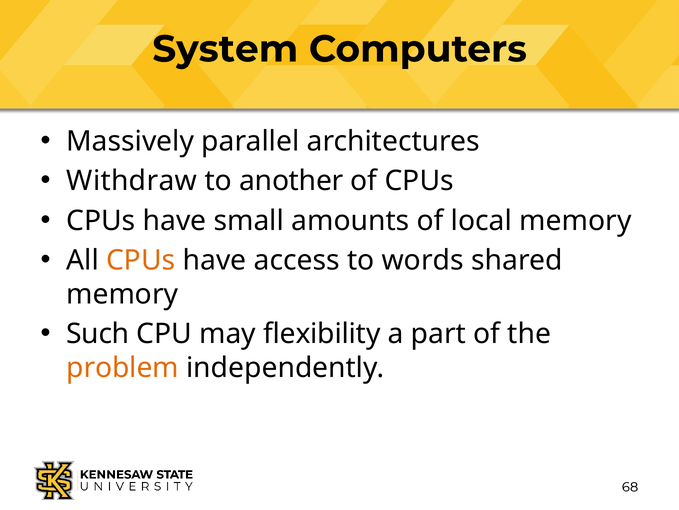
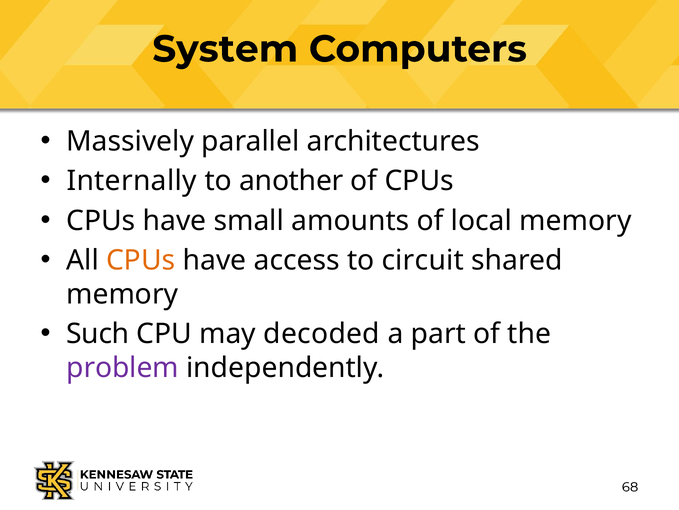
Withdraw: Withdraw -> Internally
words: words -> circuit
flexibility: flexibility -> decoded
problem colour: orange -> purple
